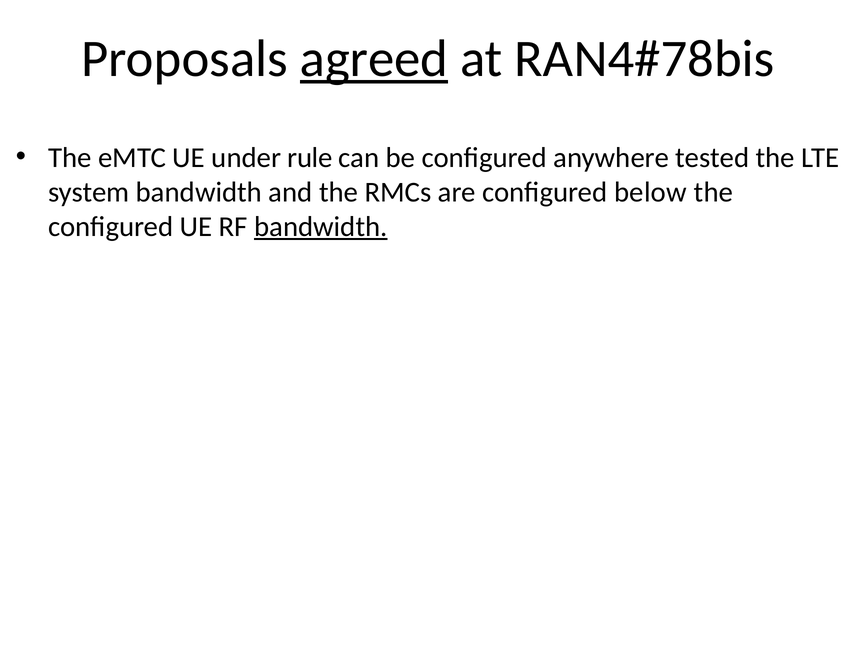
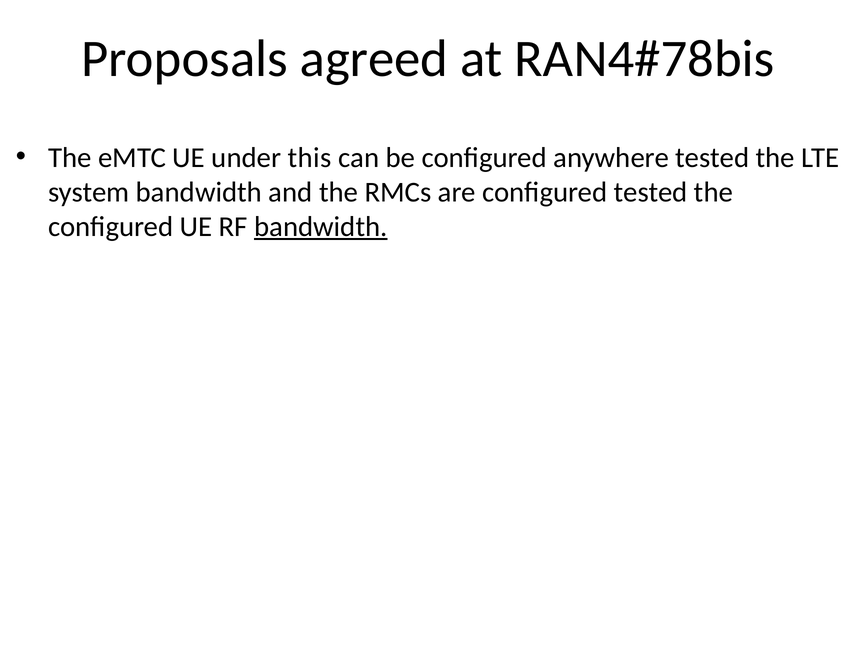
agreed underline: present -> none
rule: rule -> this
configured below: below -> tested
